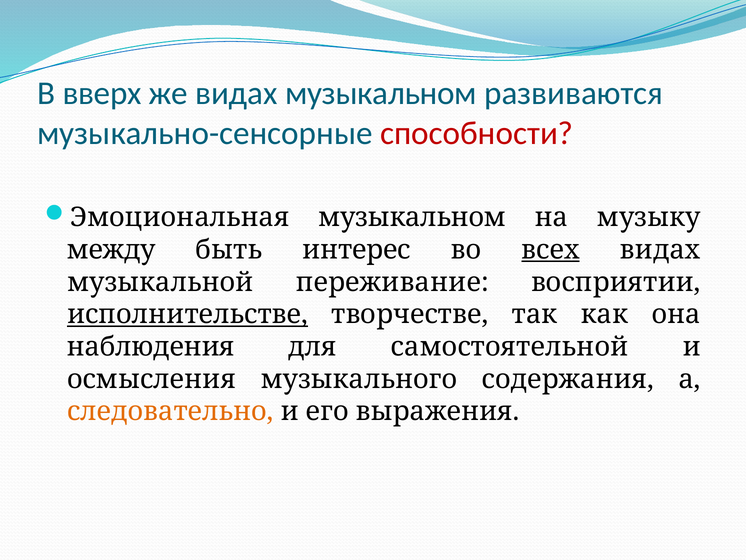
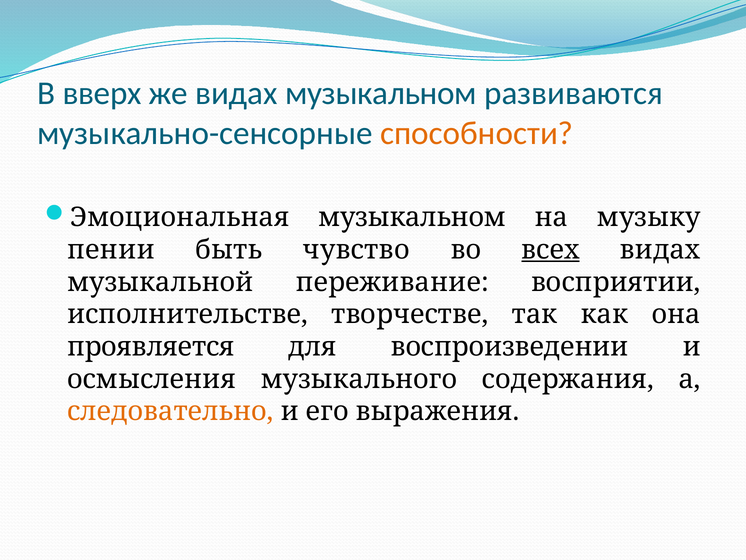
способности colour: red -> orange
между: между -> пении
интерес: интерес -> чувство
исполнительстве underline: present -> none
наблюдения: наблюдения -> проявляется
самостоятельной: самостоятельной -> воспроизведении
